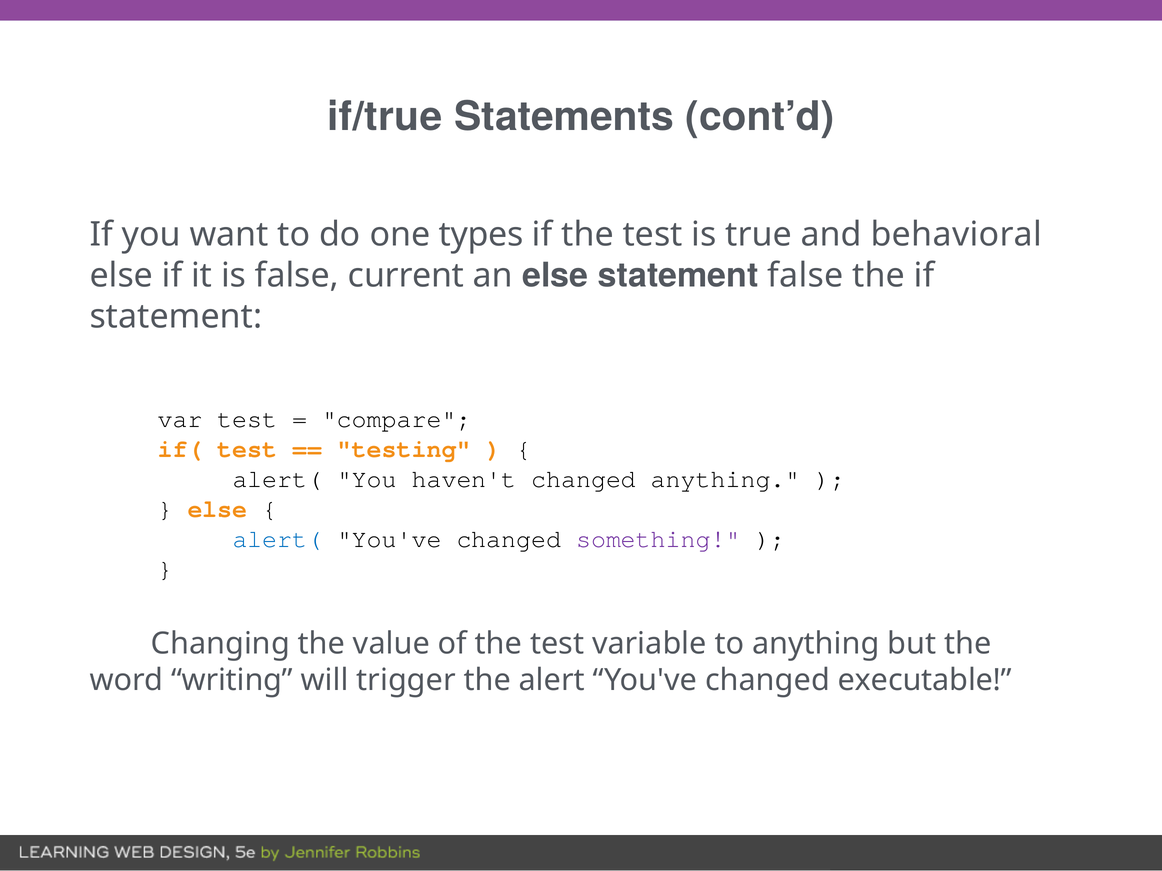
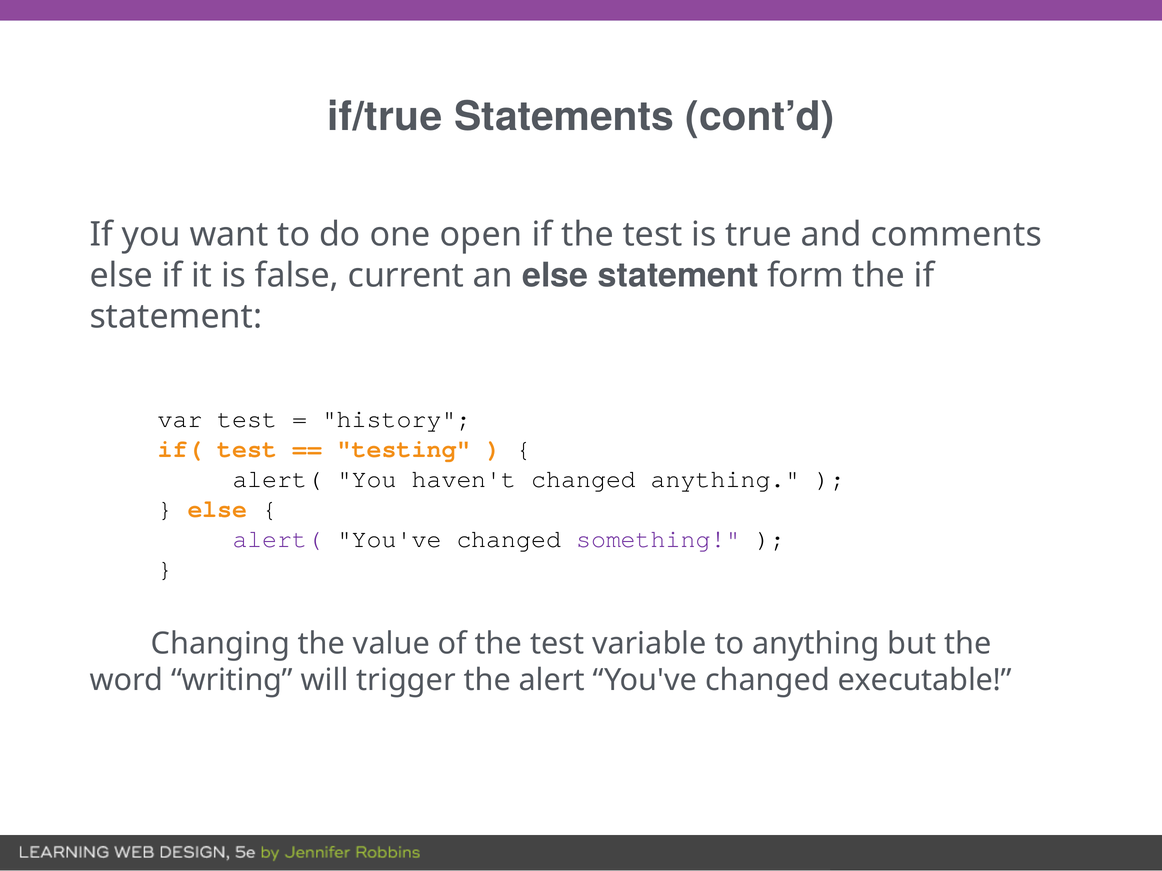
types: types -> open
behavioral: behavioral -> comments
statement false: false -> form
compare: compare -> history
alert( at (277, 539) colour: blue -> purple
